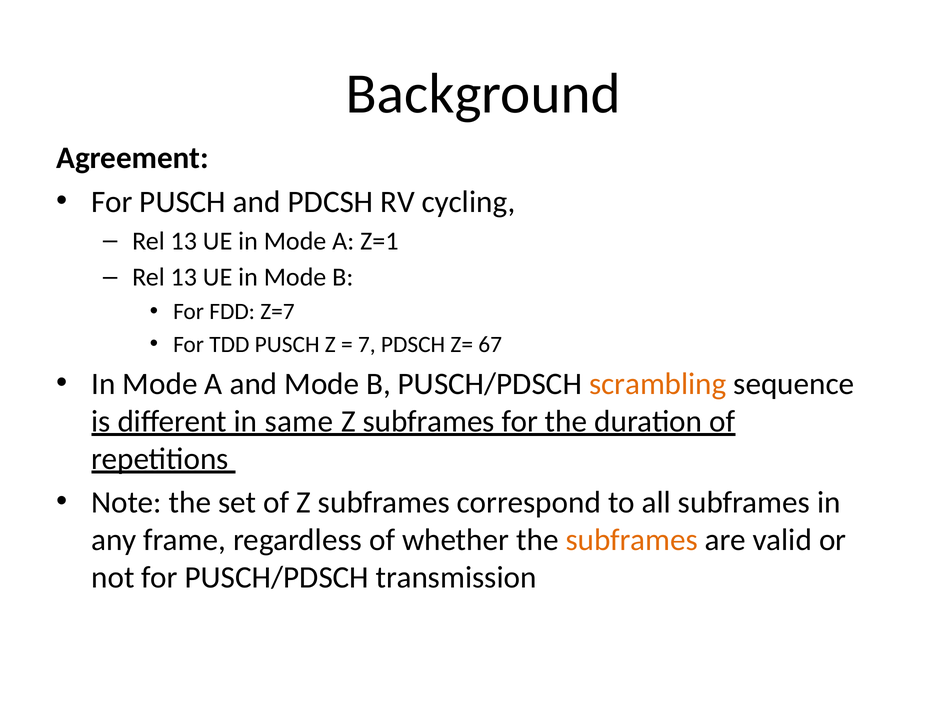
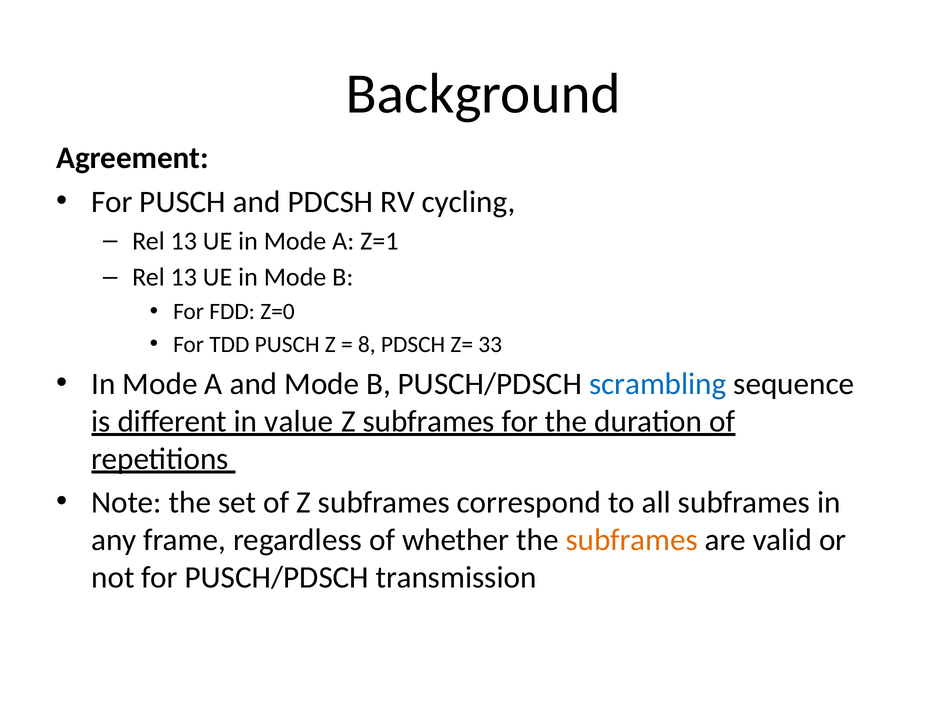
Z=7: Z=7 -> Z=0
7: 7 -> 8
67: 67 -> 33
scrambling colour: orange -> blue
same: same -> value
